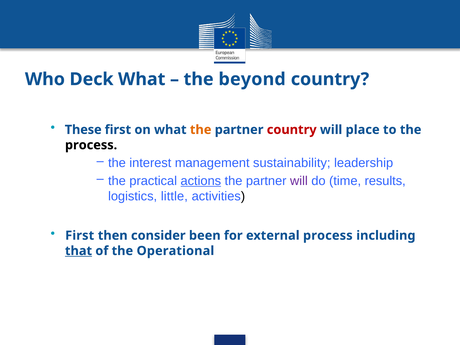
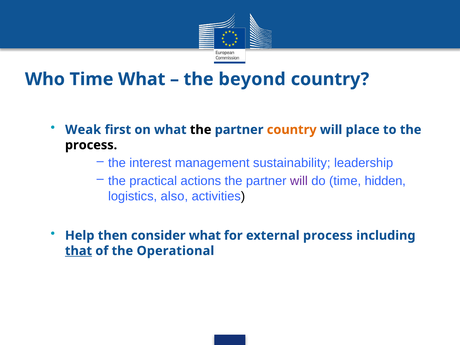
Who Deck: Deck -> Time
These: These -> Weak
the at (201, 130) colour: orange -> black
country at (292, 130) colour: red -> orange
actions underline: present -> none
results: results -> hidden
little: little -> also
First at (80, 236): First -> Help
consider been: been -> what
